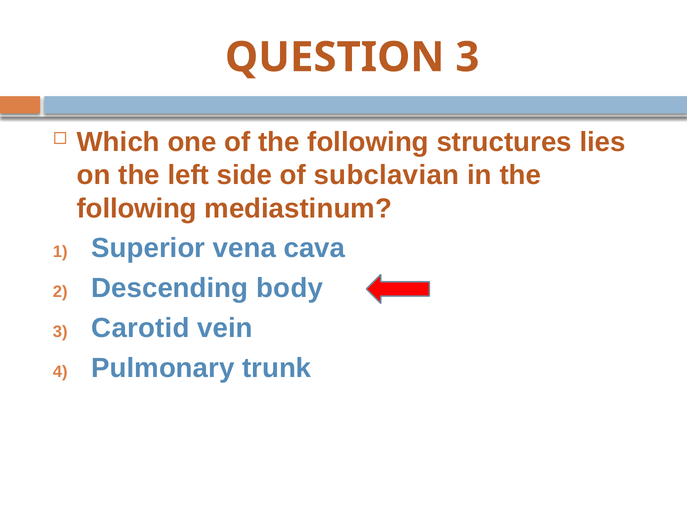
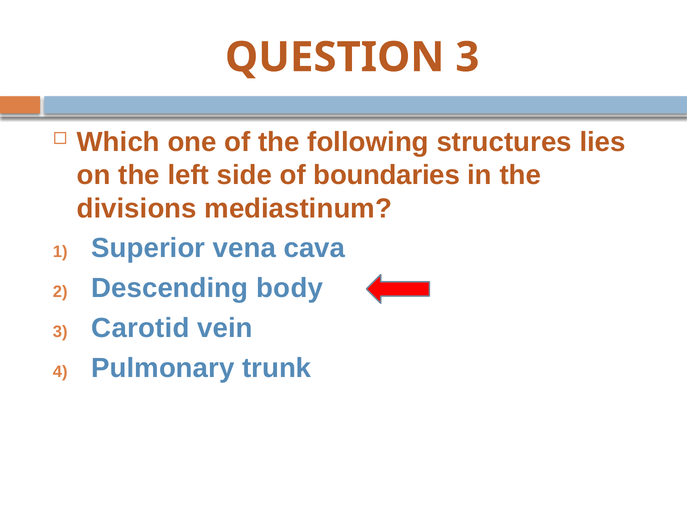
subclavian: subclavian -> boundaries
following at (137, 209): following -> divisions
